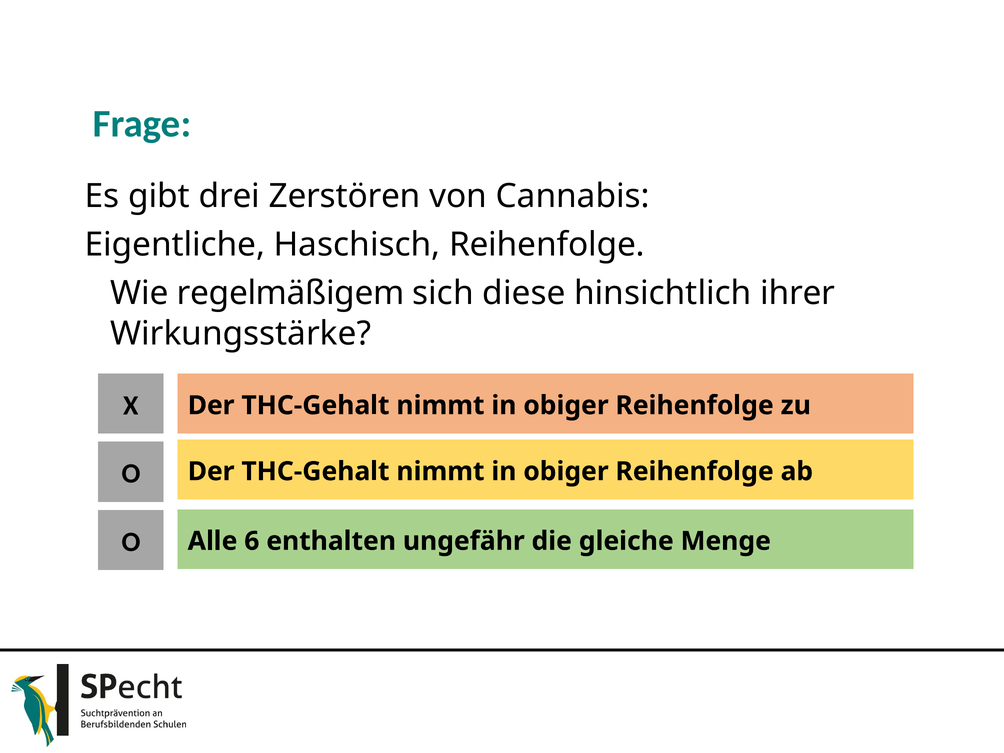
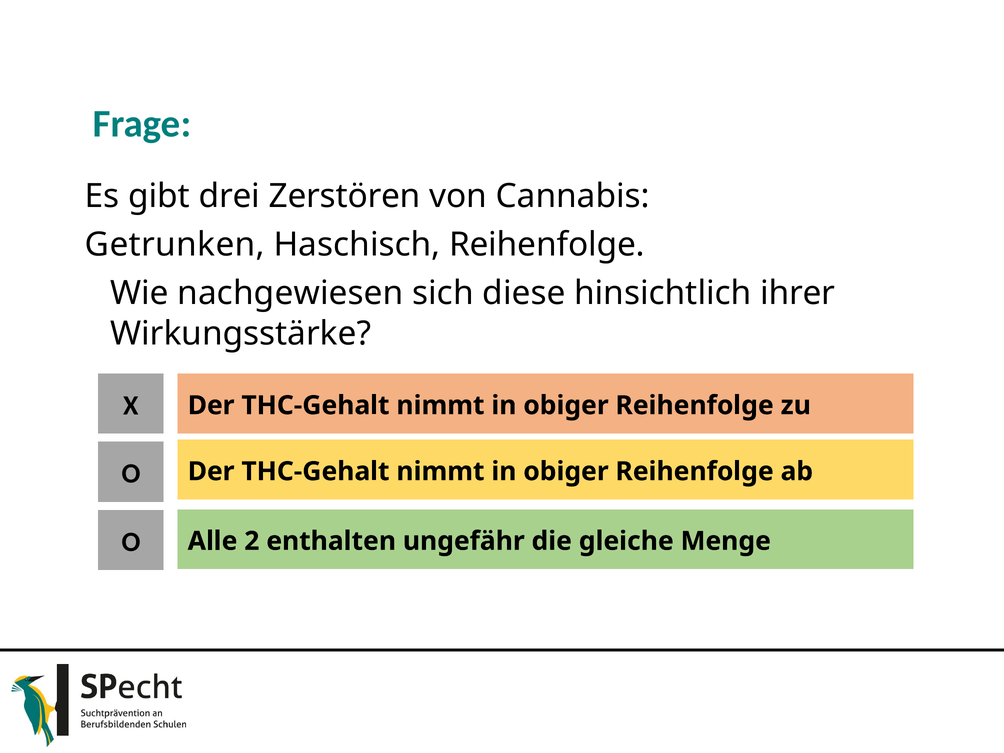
Eigentliche: Eigentliche -> Getrunken
regelmäßigem: regelmäßigem -> nachgewiesen
6: 6 -> 2
